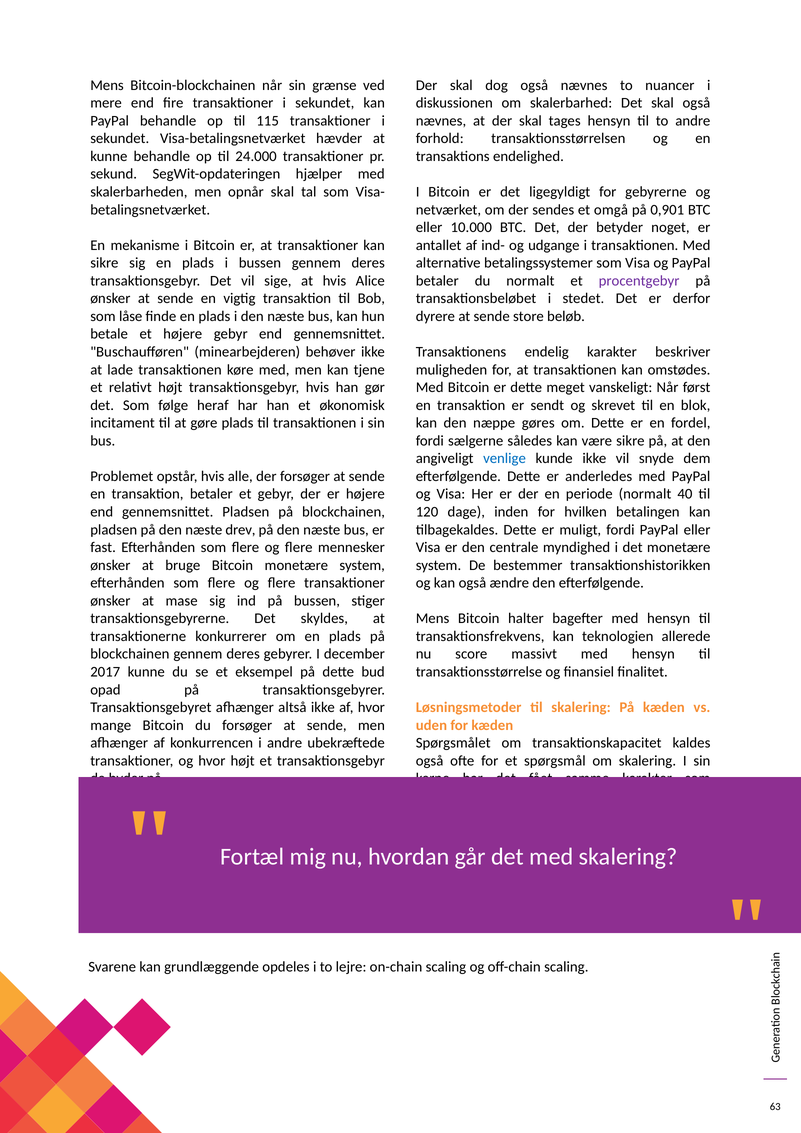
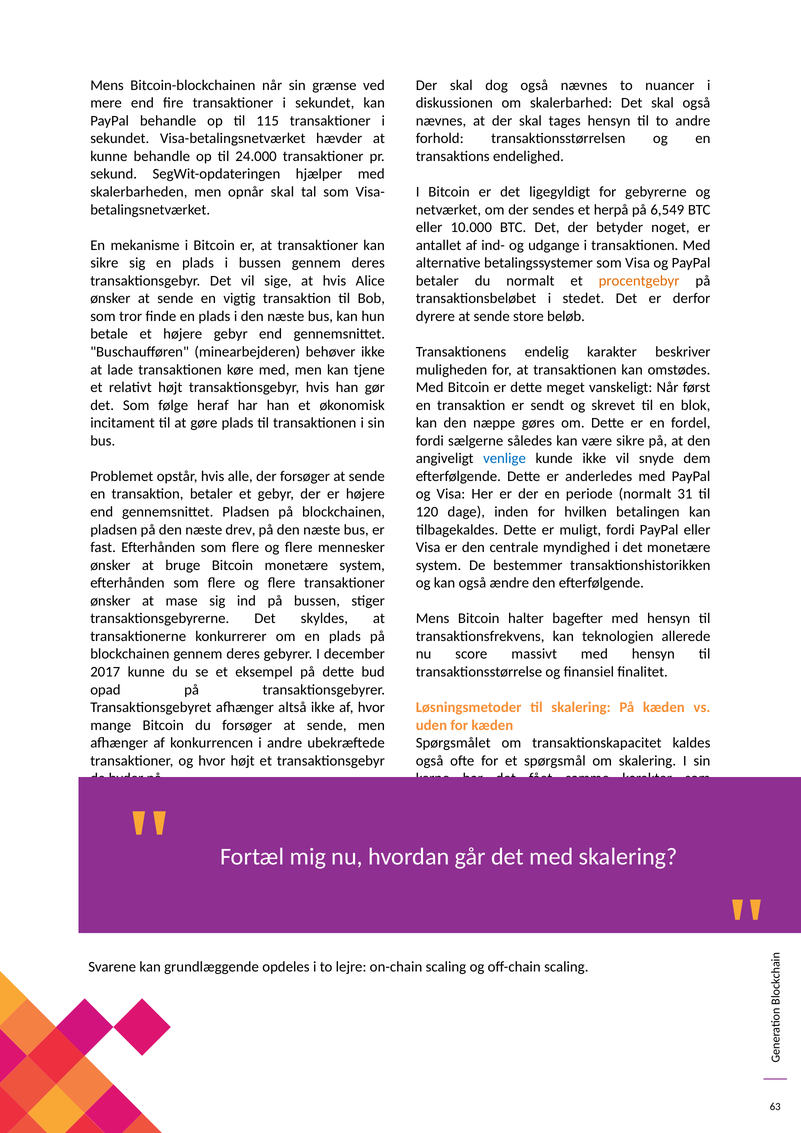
omgå: omgå -> herpå
0,901: 0,901 -> 6,549
procentgebyr colour: purple -> orange
låse: låse -> tror
40: 40 -> 31
